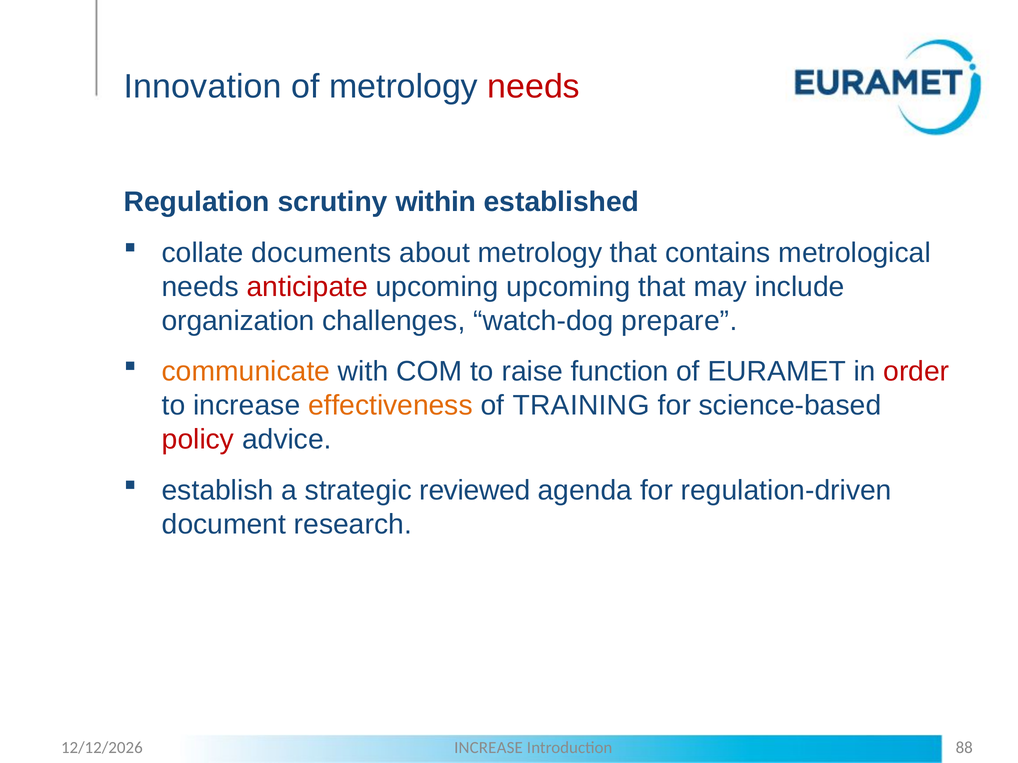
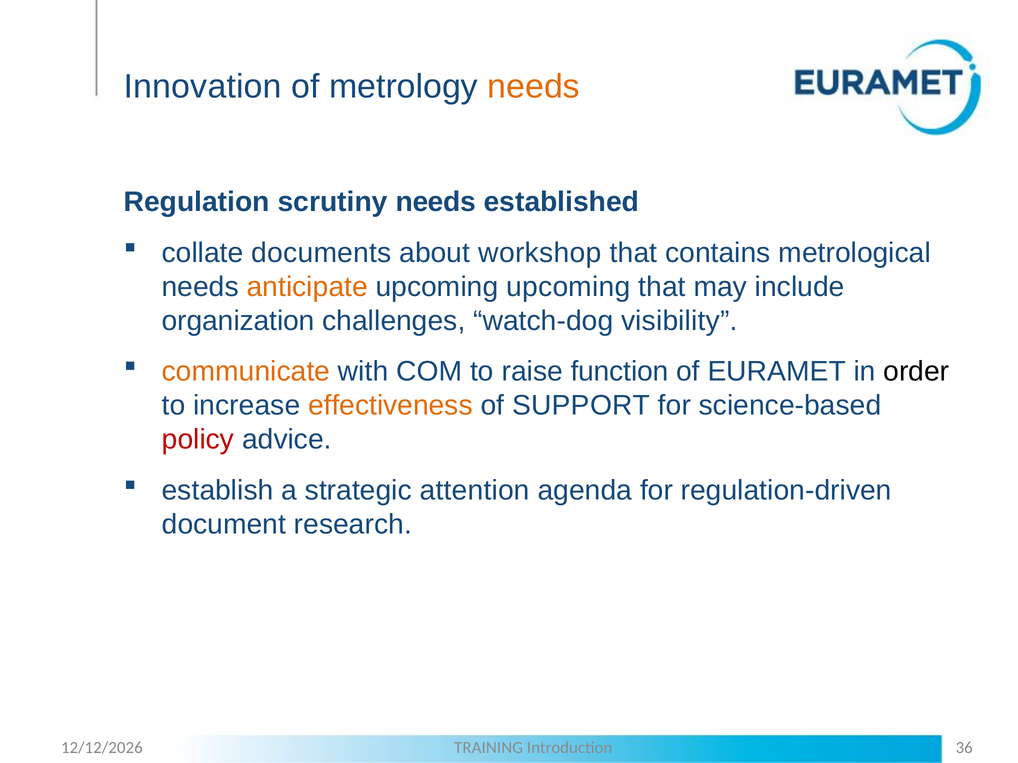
needs at (534, 87) colour: red -> orange
scrutiny within: within -> needs
about metrology: metrology -> workshop
anticipate colour: red -> orange
prepare: prepare -> visibility
order colour: red -> black
TRAINING: TRAINING -> SUPPORT
reviewed: reviewed -> attention
INCREASE at (489, 748): INCREASE -> TRAINING
88: 88 -> 36
